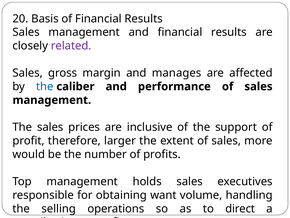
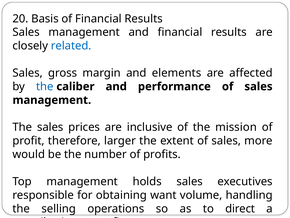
related colour: purple -> blue
manages: manages -> elements
support: support -> mission
